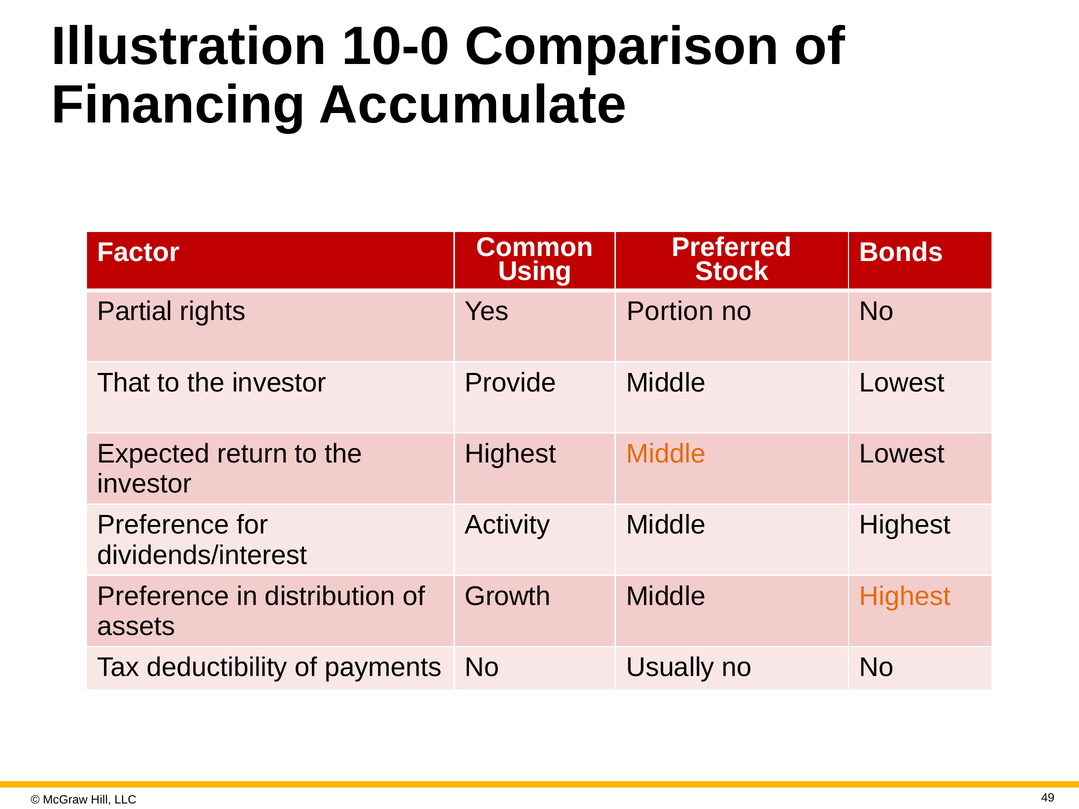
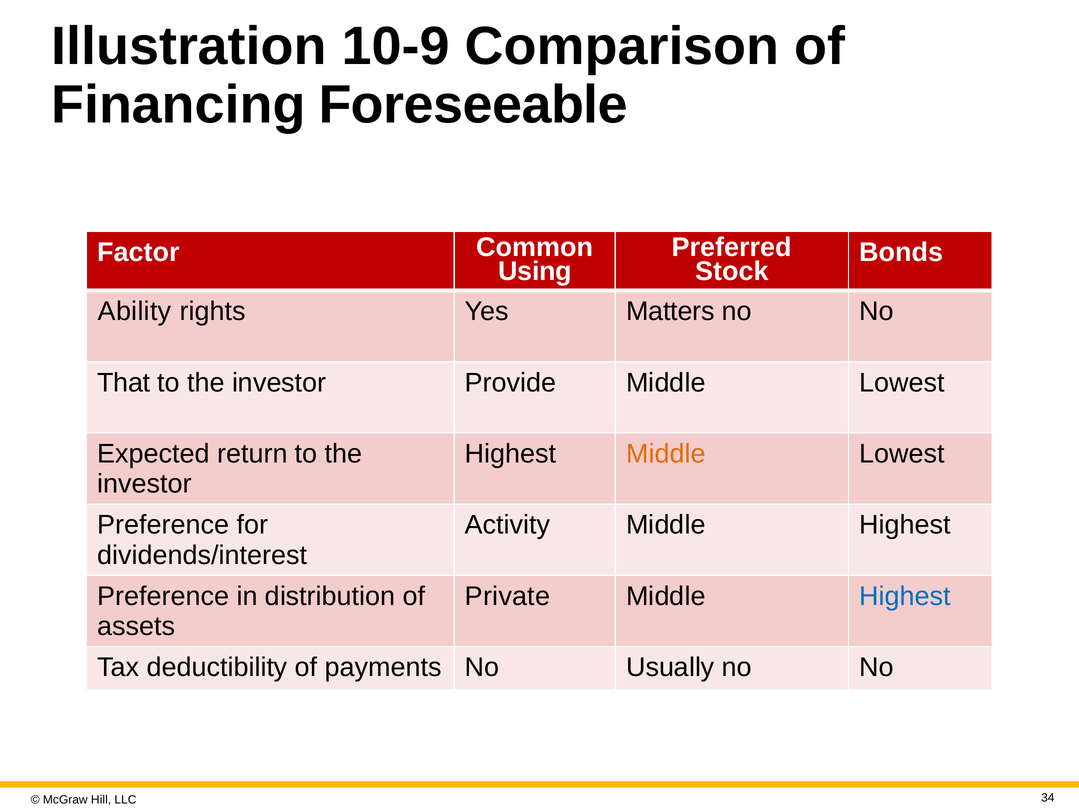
10-0: 10-0 -> 10-9
Accumulate: Accumulate -> Foreseeable
Partial: Partial -> Ability
Portion: Portion -> Matters
Growth: Growth -> Private
Highest at (905, 596) colour: orange -> blue
49: 49 -> 34
